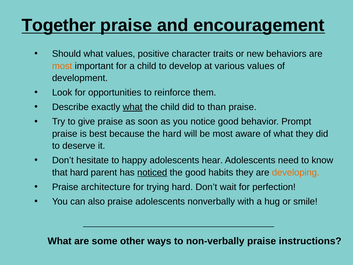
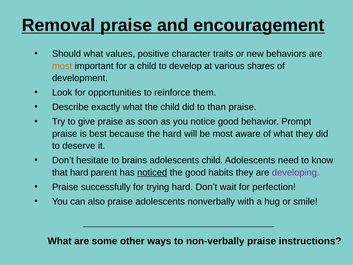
Together: Together -> Removal
various values: values -> shares
what at (133, 107) underline: present -> none
happy: happy -> brains
adolescents hear: hear -> child
developing colour: orange -> purple
architecture: architecture -> successfully
